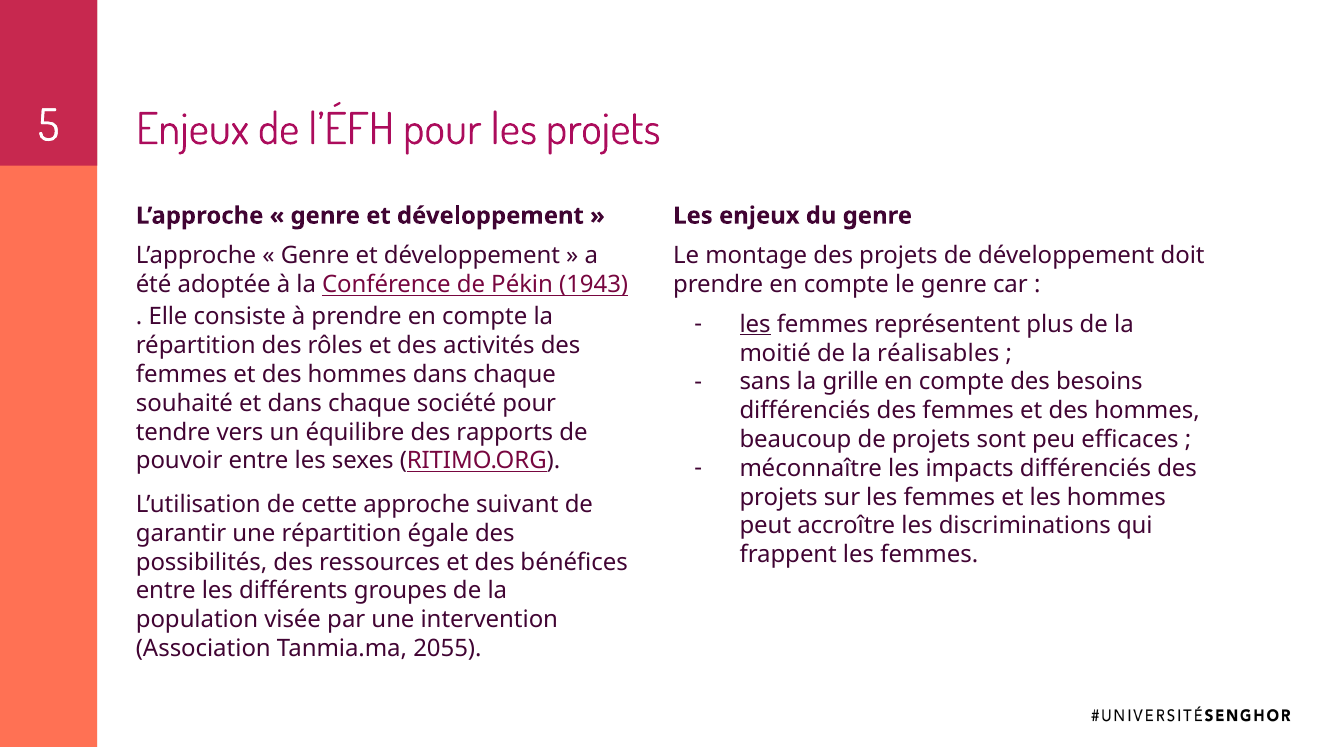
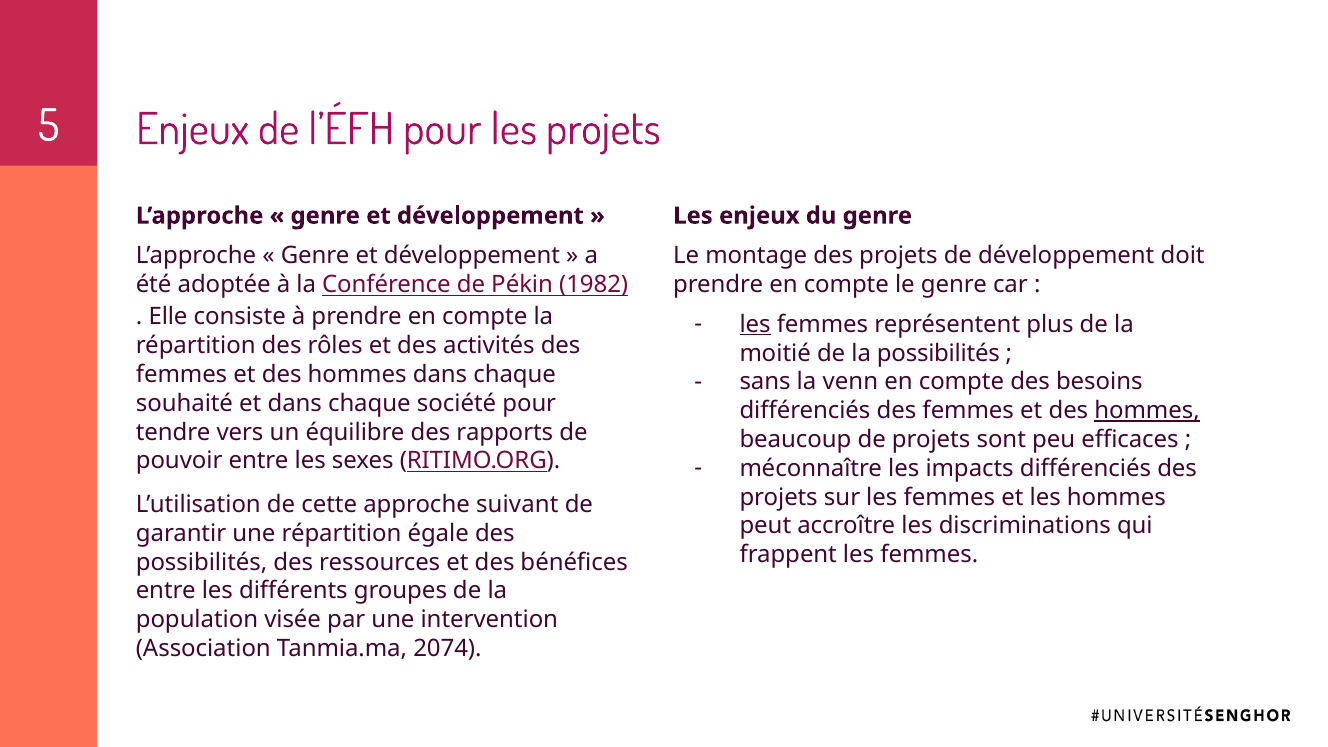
1943: 1943 -> 1982
la réalisables: réalisables -> possibilités
grille: grille -> venn
hommes at (1147, 411) underline: none -> present
2055: 2055 -> 2074
